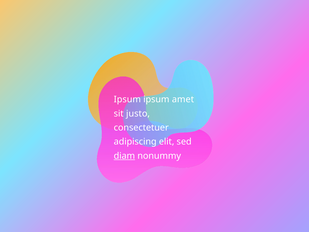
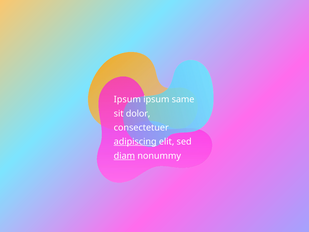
amet: amet -> same
justo: justo -> dolor
adipiscing underline: none -> present
